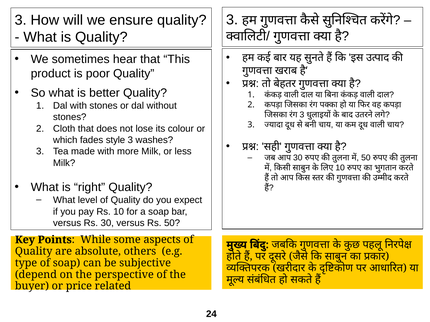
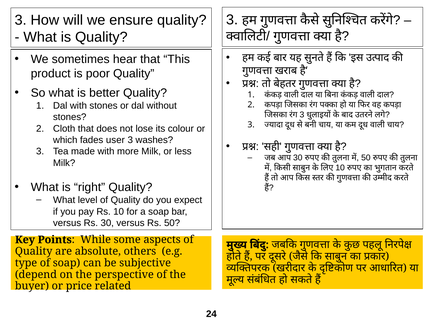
style: style -> user
